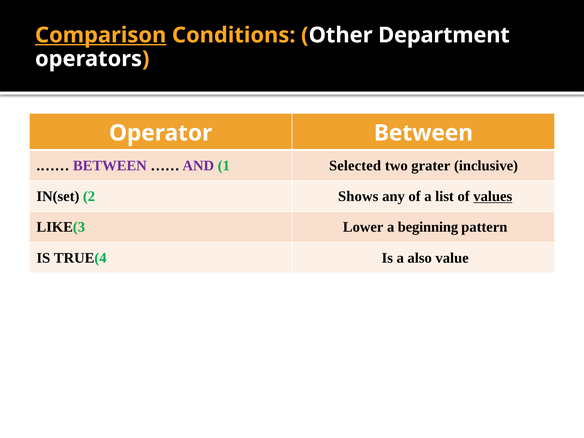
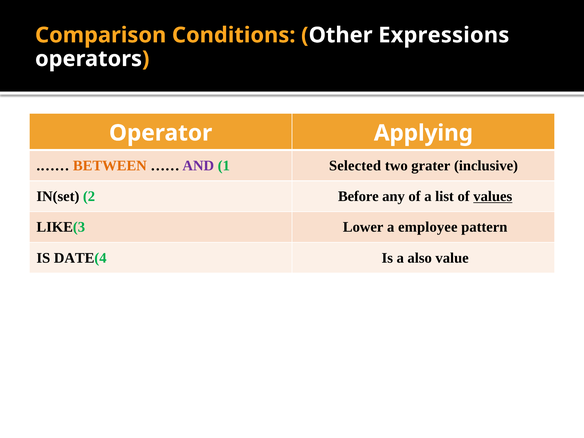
Comparison underline: present -> none
Department: Department -> Expressions
Operator Between: Between -> Applying
BETWEEN at (110, 166) colour: purple -> orange
Shows: Shows -> Before
beginning: beginning -> employee
TRUE: TRUE -> DATE
